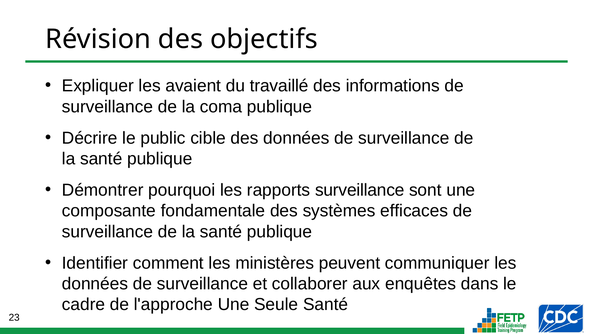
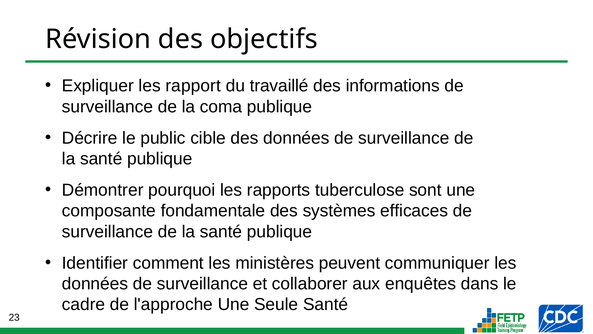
avaient: avaient -> rapport
rapports surveillance: surveillance -> tuberculose
